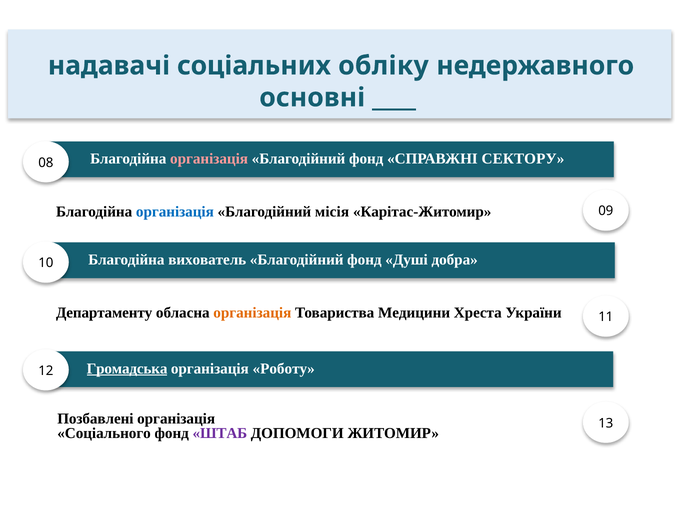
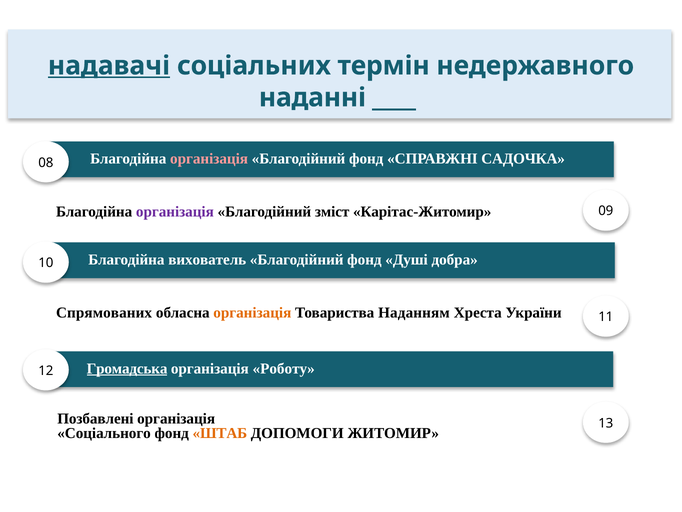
надавачі underline: none -> present
обліку: обліку -> термін
основні: основні -> наданні
СЕКТОРУ: СЕКТОРУ -> САДОЧКА
організація at (175, 212) colour: blue -> purple
місія: місія -> зміст
Департаменту: Департаменту -> Спрямованих
Медицини: Медицини -> Наданням
ШТАБ colour: purple -> orange
